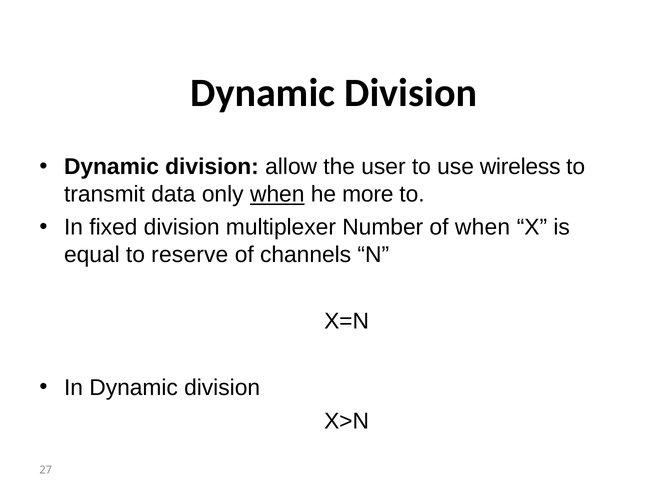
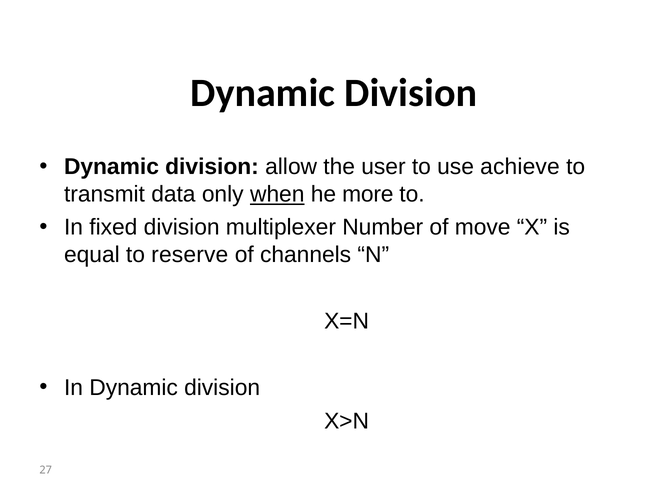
wireless: wireless -> achieve
of when: when -> move
